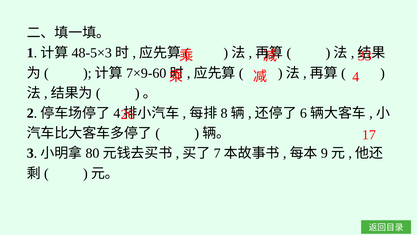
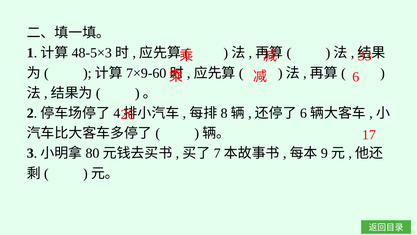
4 at (356, 77): 4 -> 6
